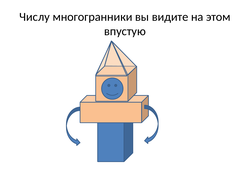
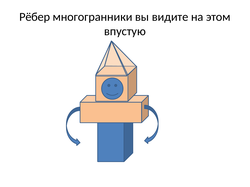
Числу: Числу -> Рёбер
